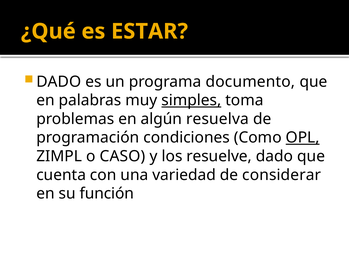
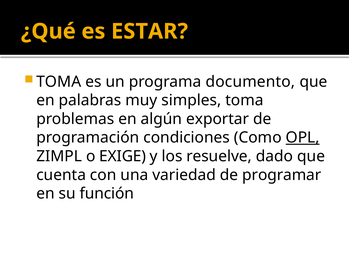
DADO at (59, 82): DADO -> TOMA
simples underline: present -> none
resuelva: resuelva -> exportar
CASO: CASO -> EXIGE
considerar: considerar -> programar
